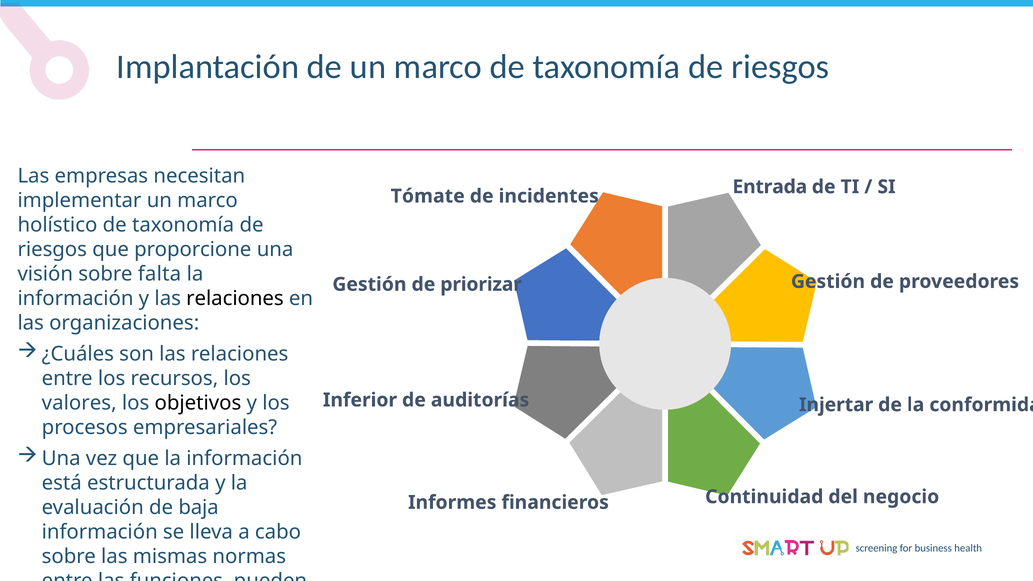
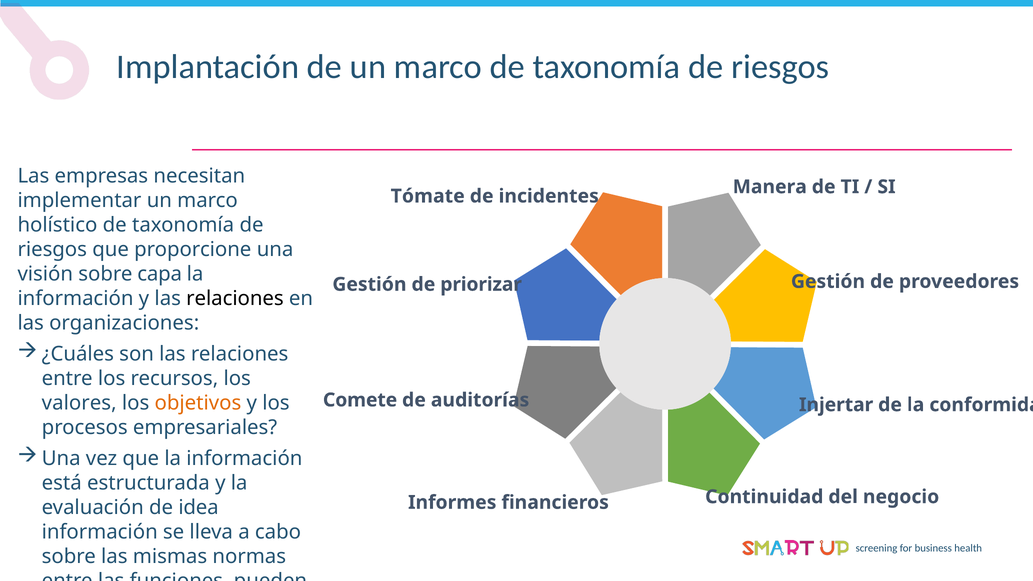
Entrada: Entrada -> Manera
falta: falta -> capa
Inferior: Inferior -> Comete
objetivos colour: black -> orange
baja: baja -> idea
